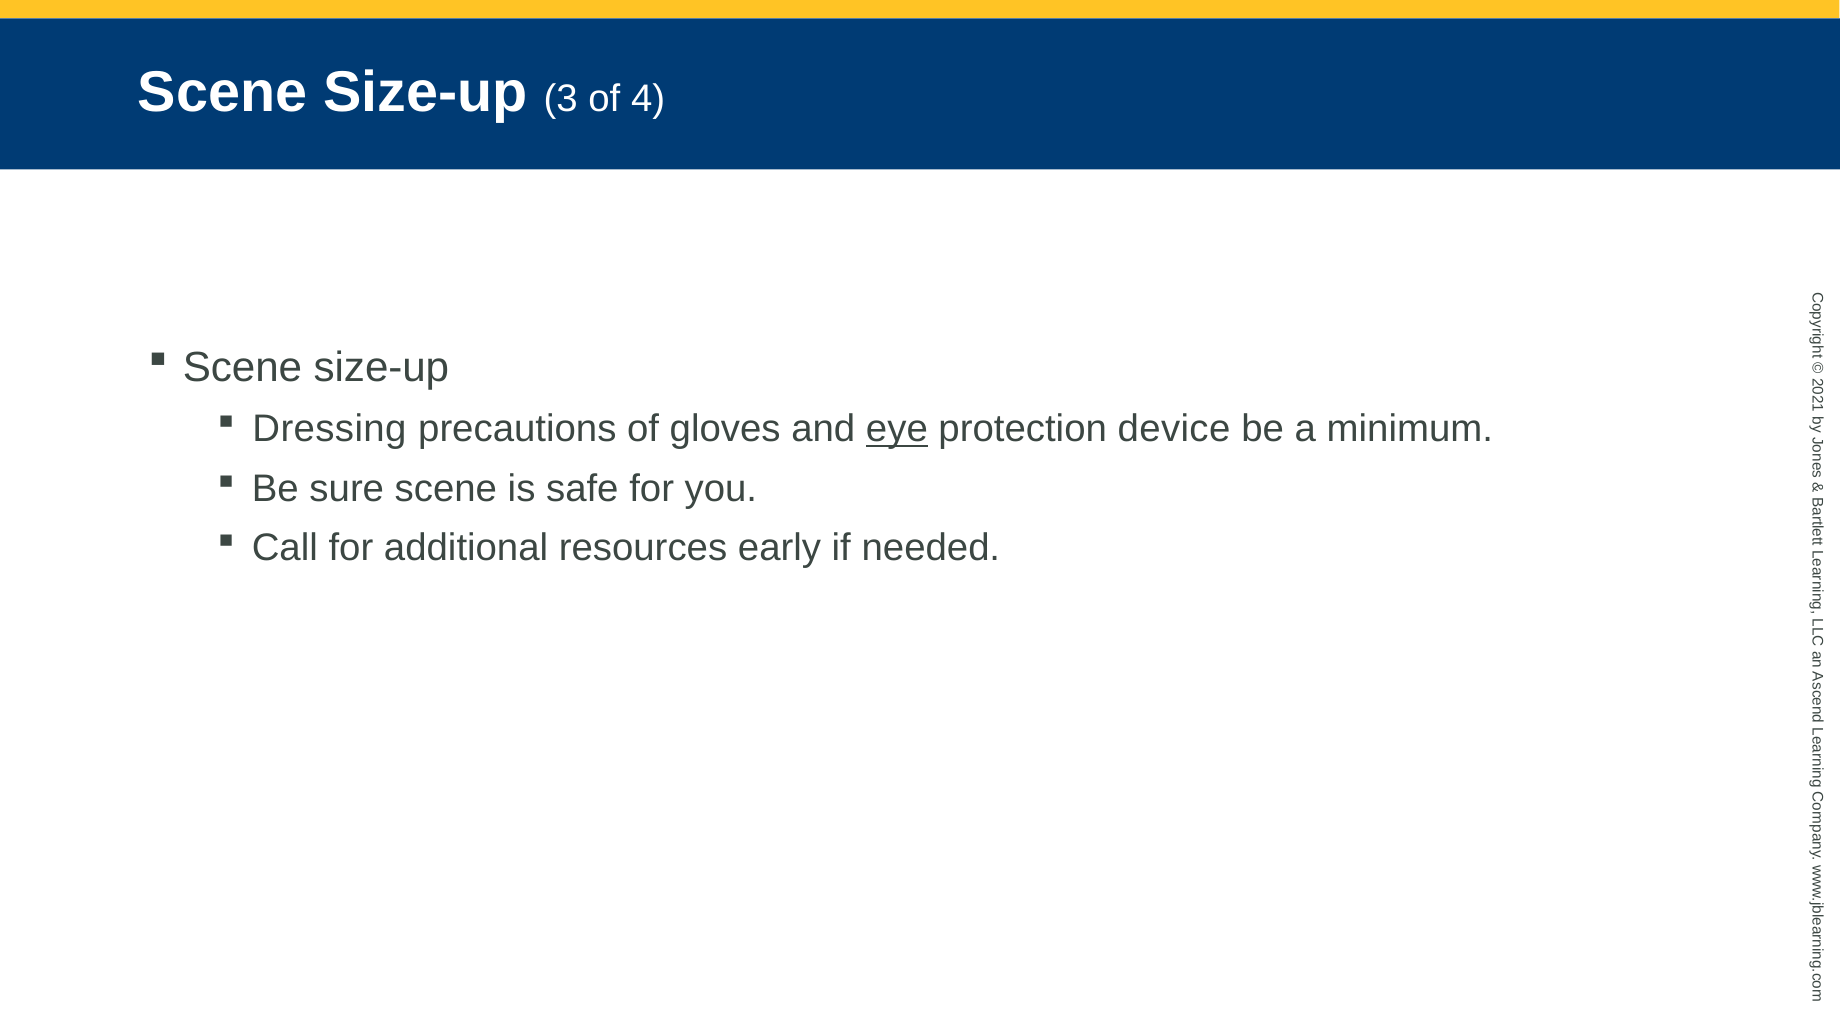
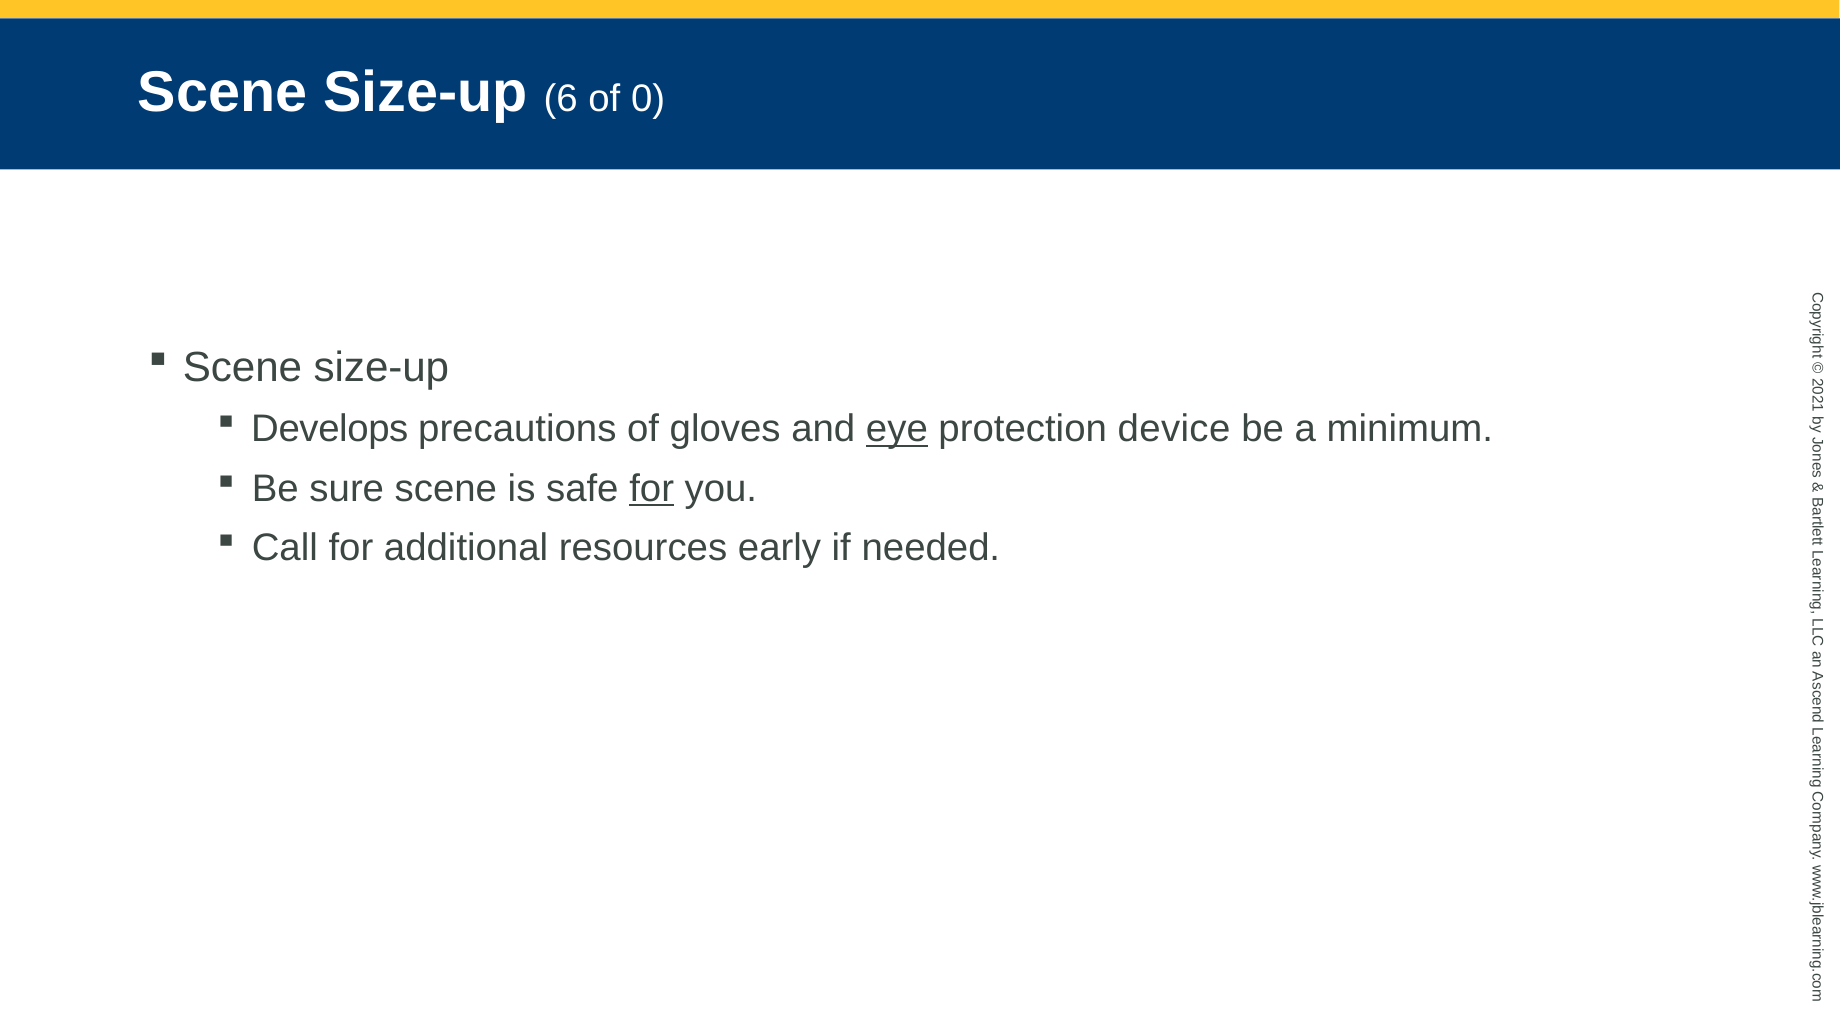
3: 3 -> 6
of 4: 4 -> 0
Dressing: Dressing -> Develops
for at (652, 489) underline: none -> present
